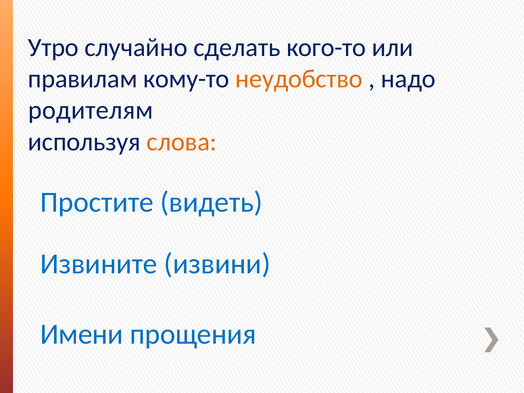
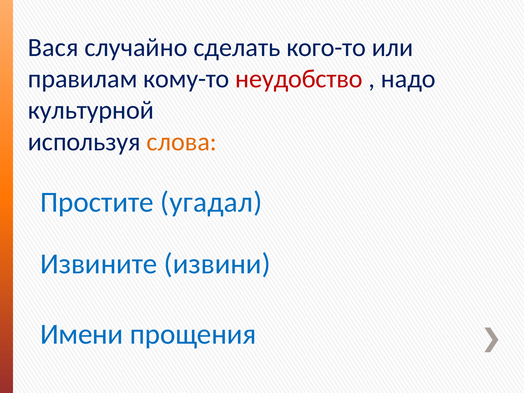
Утро: Утро -> Вася
неудобство colour: orange -> red
родителям: родителям -> культурной
видеть: видеть -> угадал
